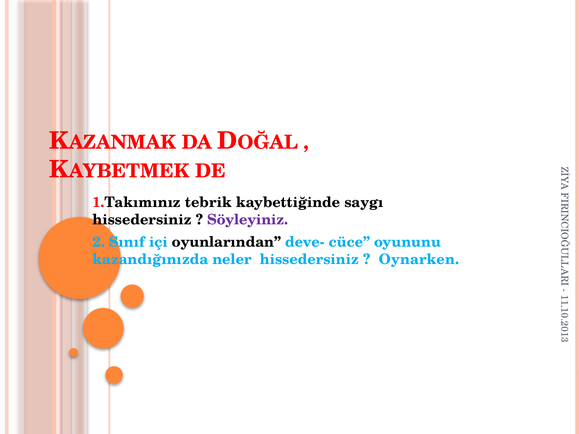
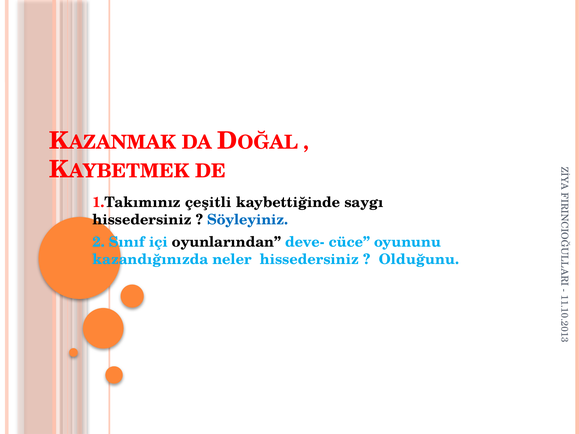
tebrik: tebrik -> çeşitli
Söyleyiniz colour: purple -> blue
Oynarken: Oynarken -> Olduğunu
